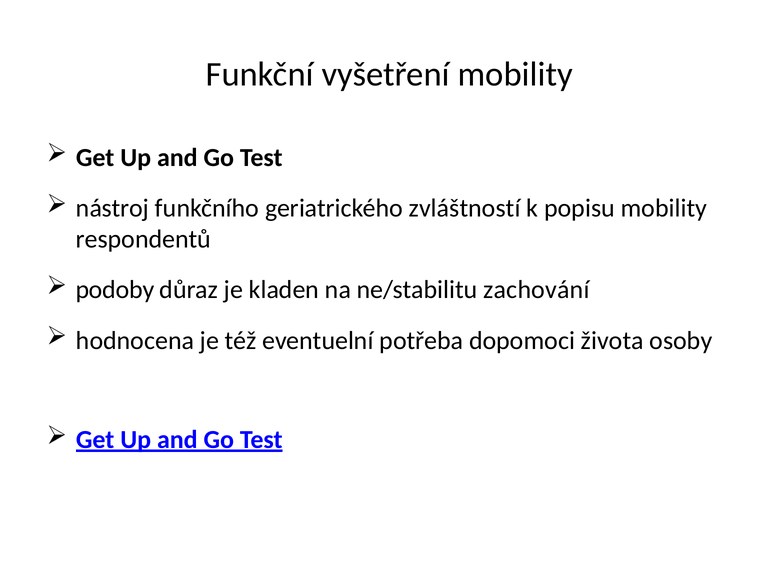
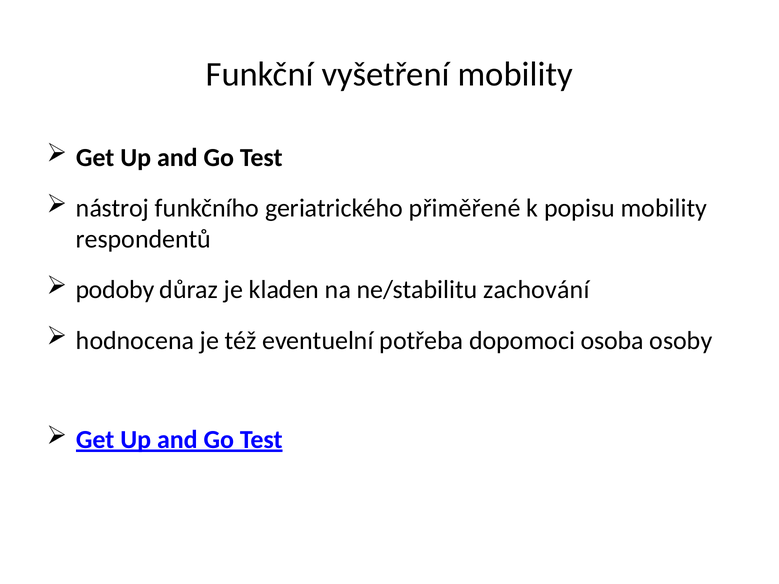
zvláštností: zvláštností -> přiměřené
života: života -> osoba
